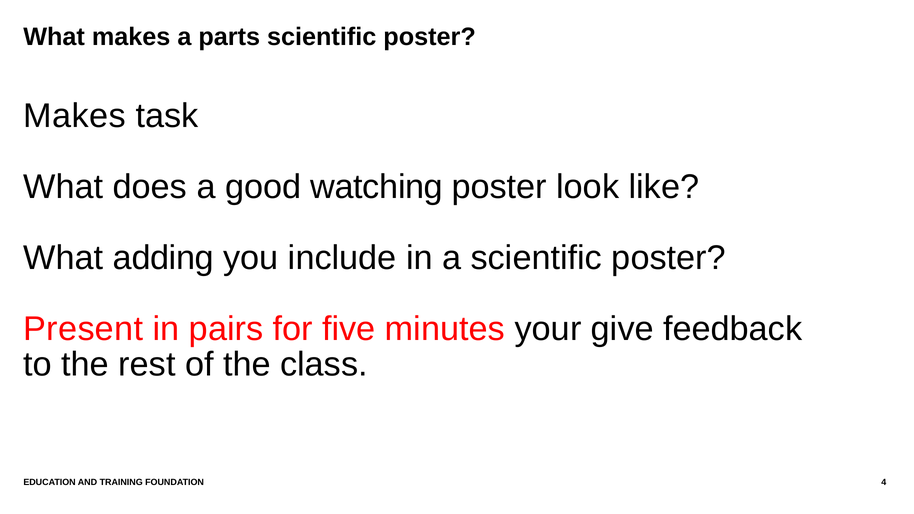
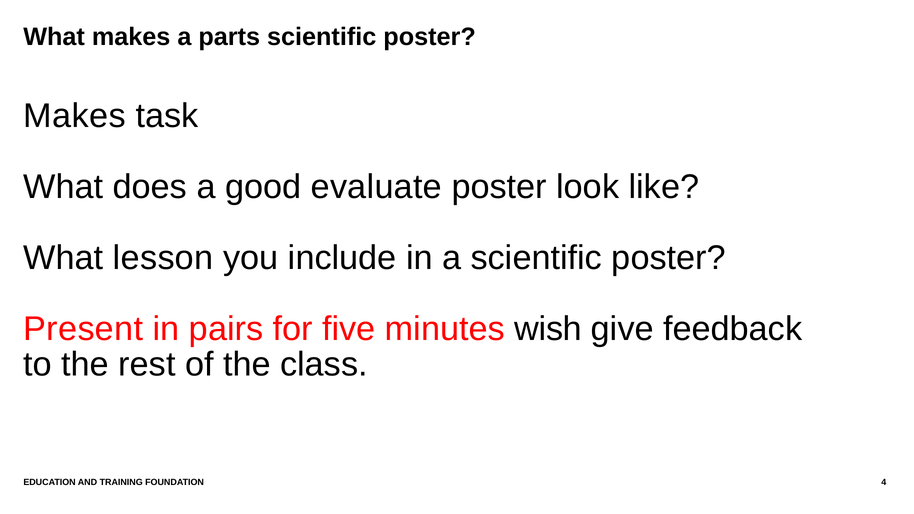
watching: watching -> evaluate
adding: adding -> lesson
your: your -> wish
